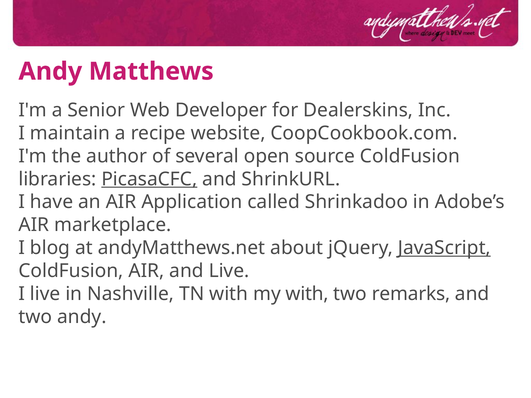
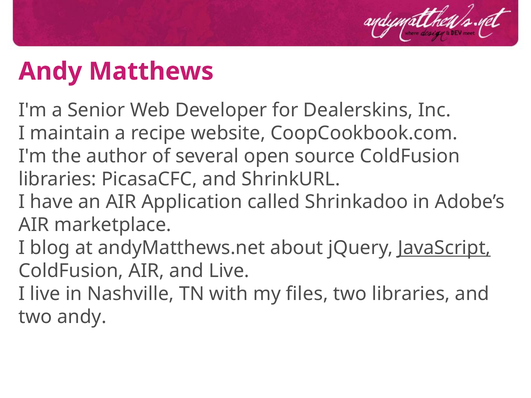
PicasaCFC underline: present -> none
my with: with -> files
two remarks: remarks -> libraries
